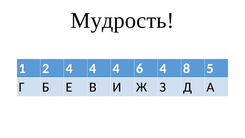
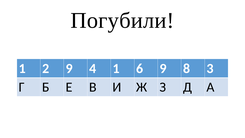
Мудрость: Мудрость -> Погубили
2 4: 4 -> 9
4 at (116, 68): 4 -> 1
6 4: 4 -> 9
5: 5 -> 3
